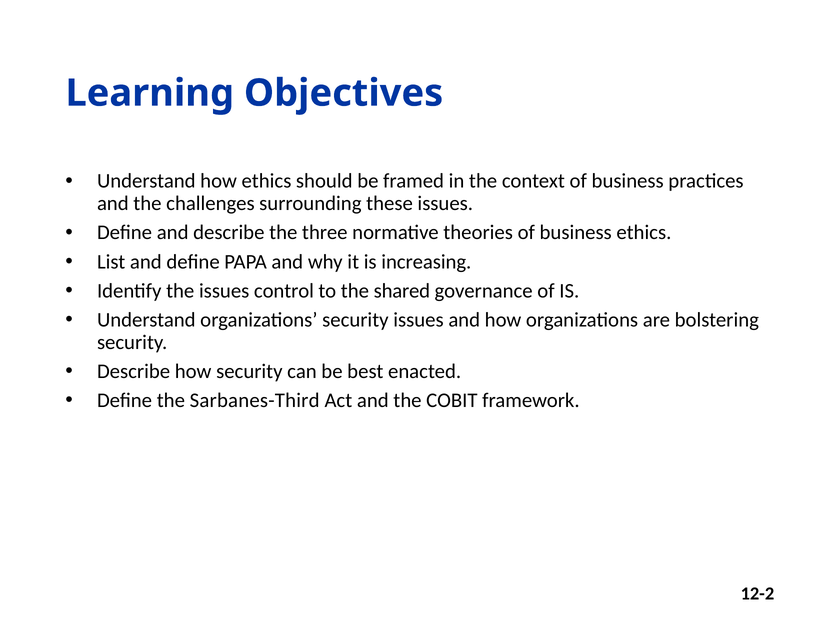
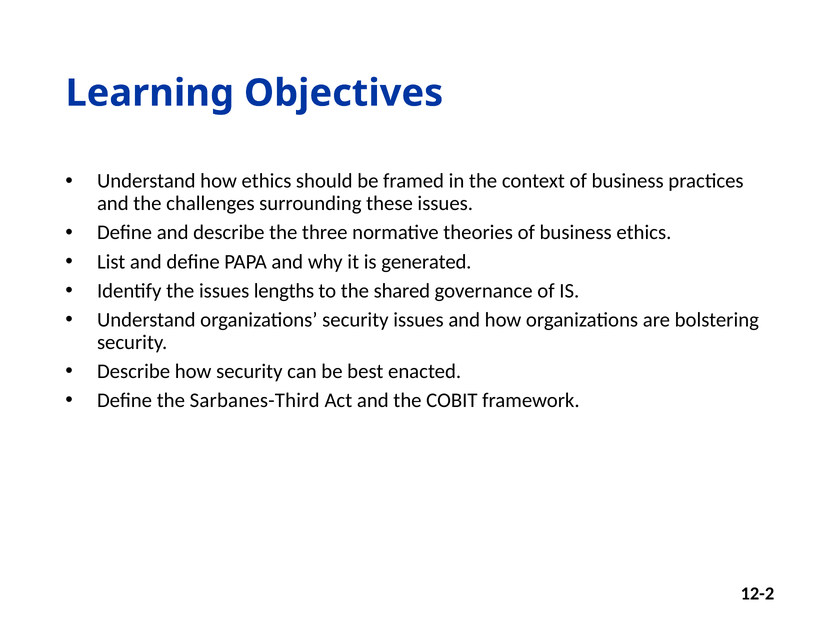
increasing: increasing -> generated
control: control -> lengths
